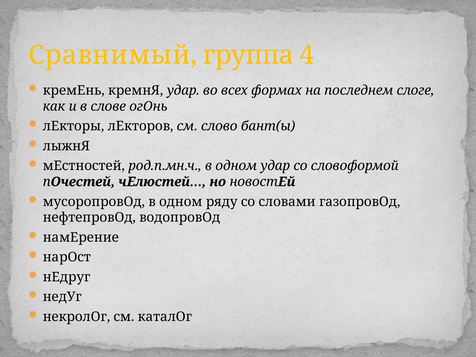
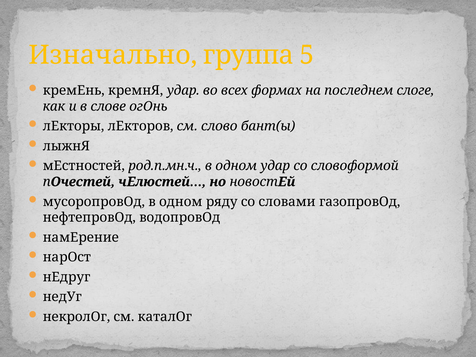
Сравнимый: Сравнимый -> Изначально
4: 4 -> 5
